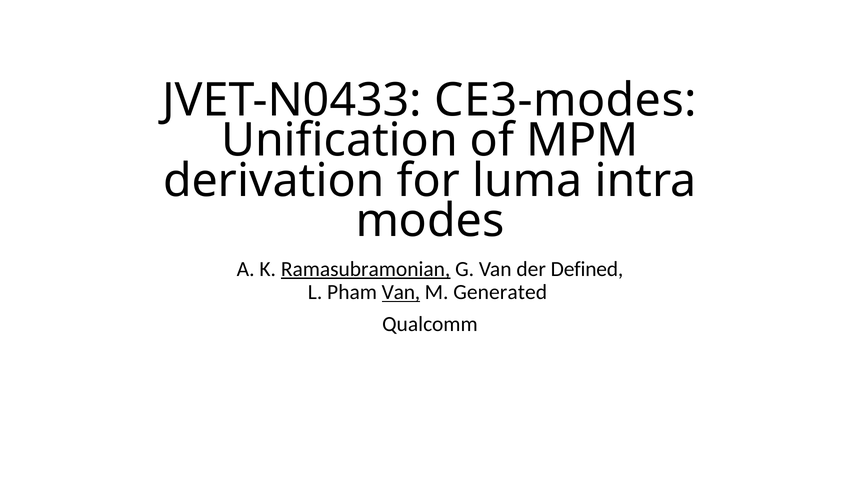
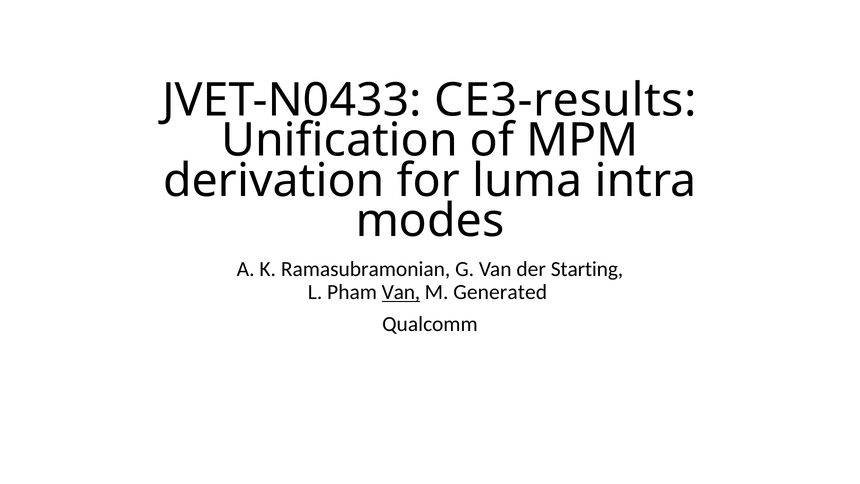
CE3-modes: CE3-modes -> CE3-results
Ramasubramonian underline: present -> none
Defined: Defined -> Starting
